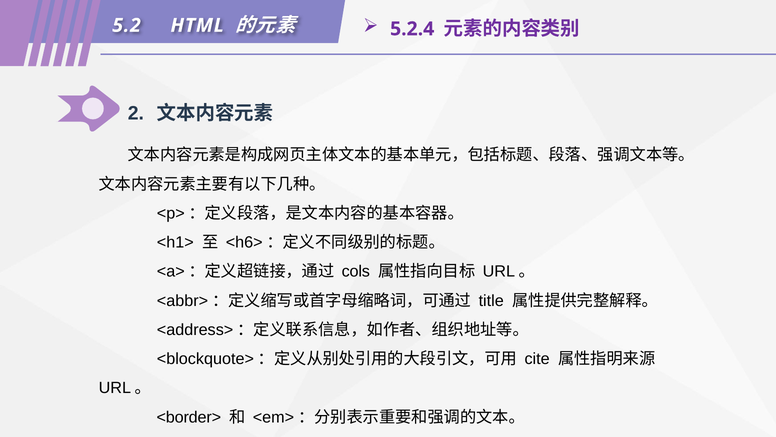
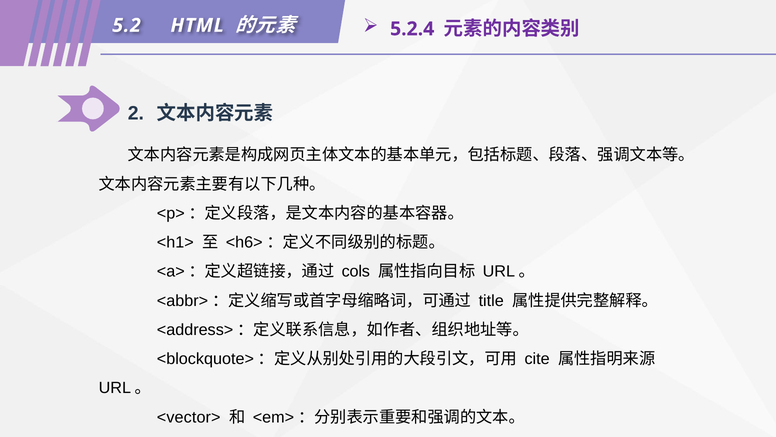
<border>: <border> -> <vector>
